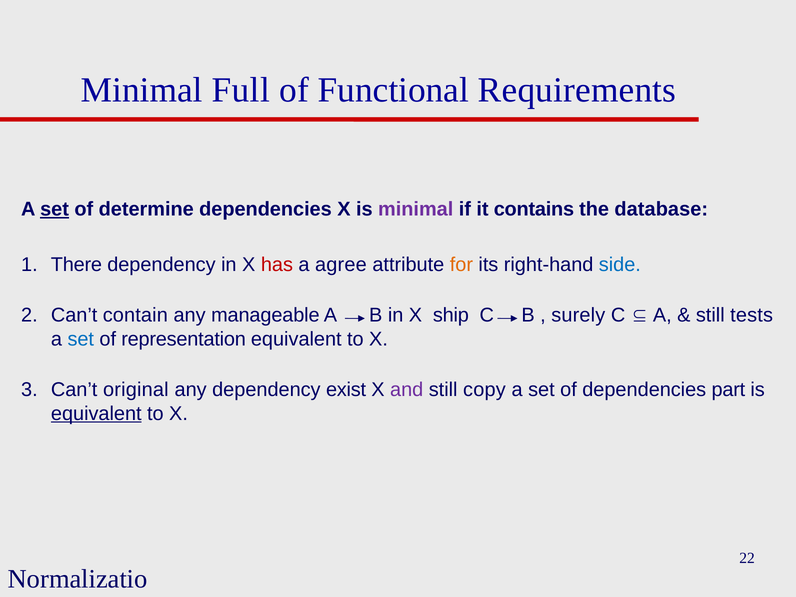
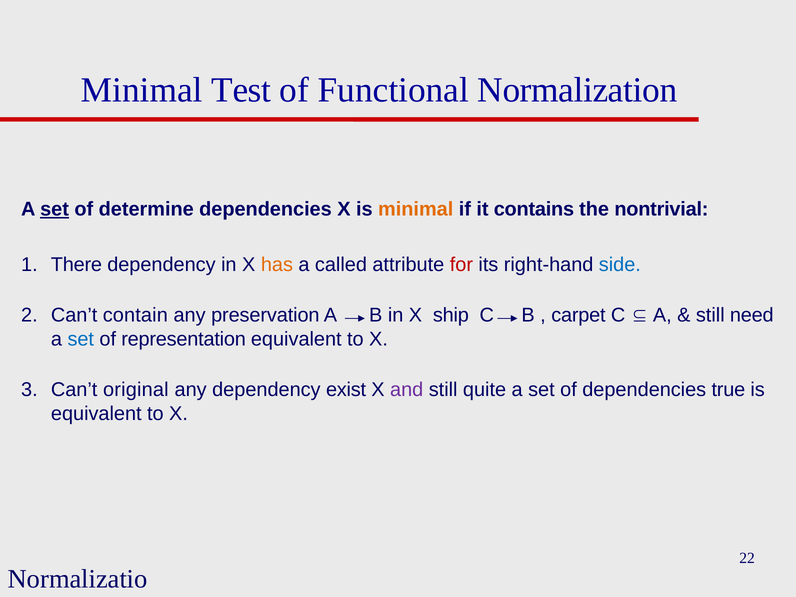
Full: Full -> Test
Requirements: Requirements -> Normalization
minimal at (416, 209) colour: purple -> orange
database: database -> nontrivial
has colour: red -> orange
agree: agree -> called
for colour: orange -> red
manageable: manageable -> preservation
surely: surely -> carpet
tests: tests -> need
copy: copy -> quite
part: part -> true
equivalent at (96, 414) underline: present -> none
